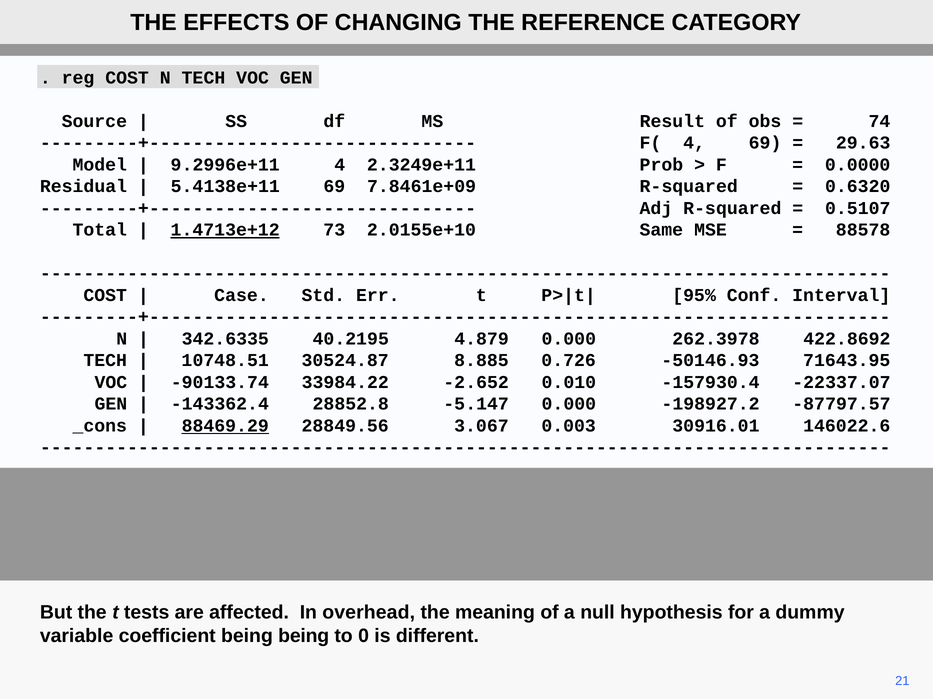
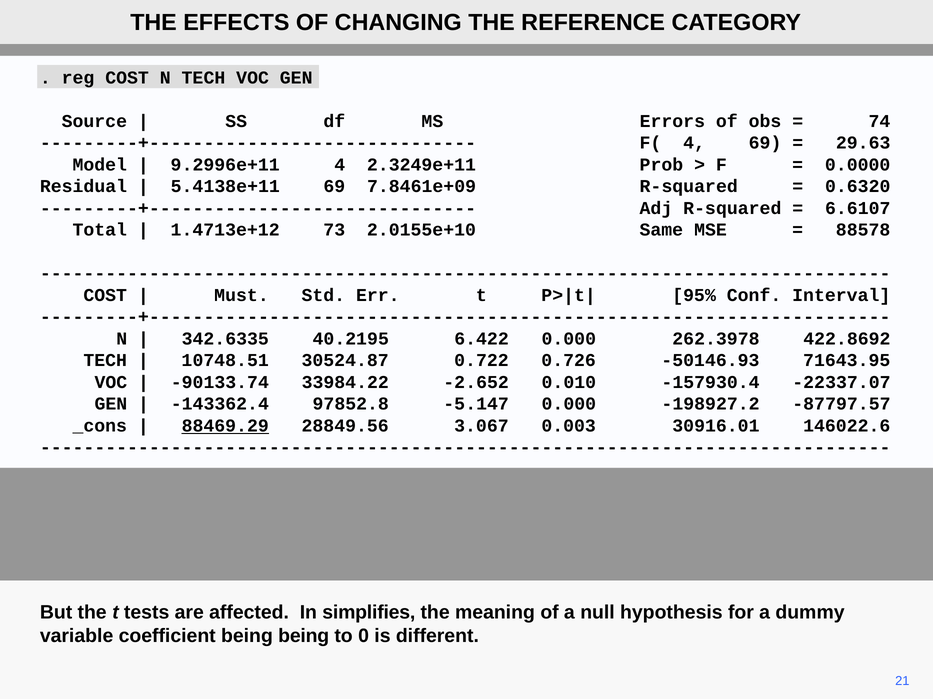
Result: Result -> Errors
0.5107: 0.5107 -> 6.6107
1.4713e+12 underline: present -> none
Case: Case -> Must
4.879: 4.879 -> 6.422
8.885: 8.885 -> 0.722
28852.8: 28852.8 -> 97852.8
overhead: overhead -> simplifies
